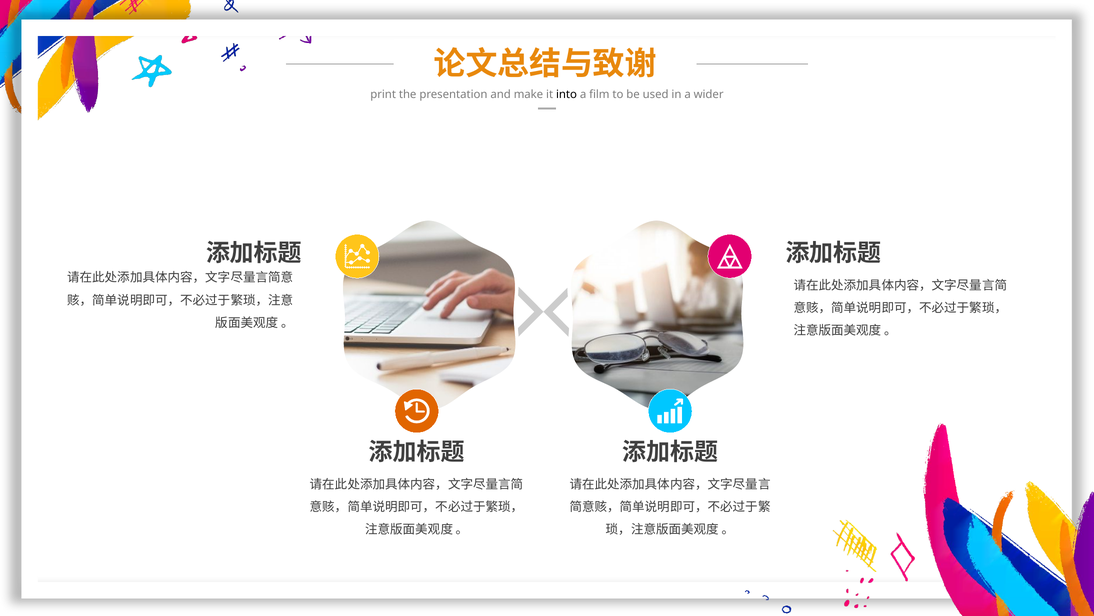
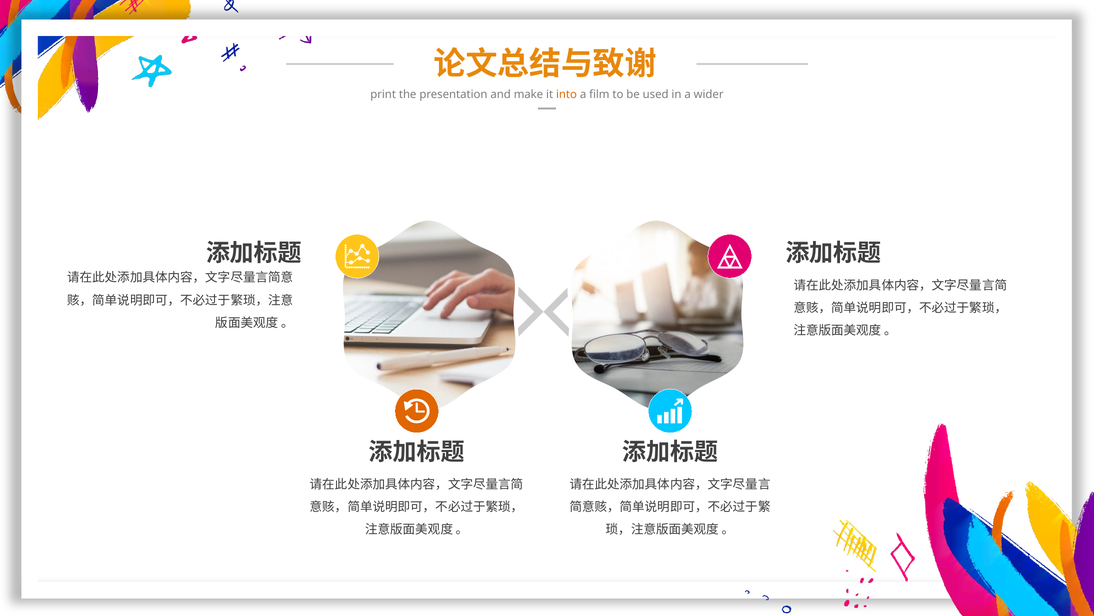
into colour: black -> orange
